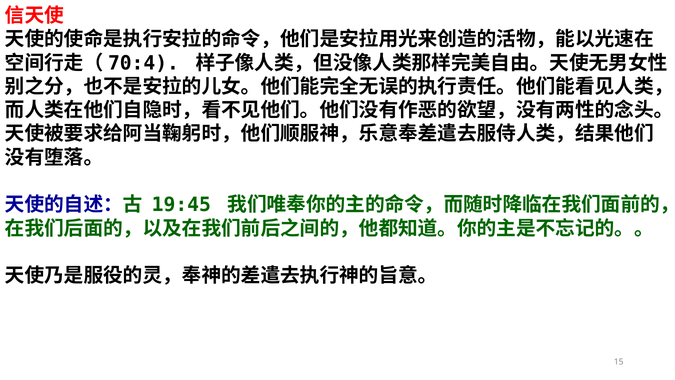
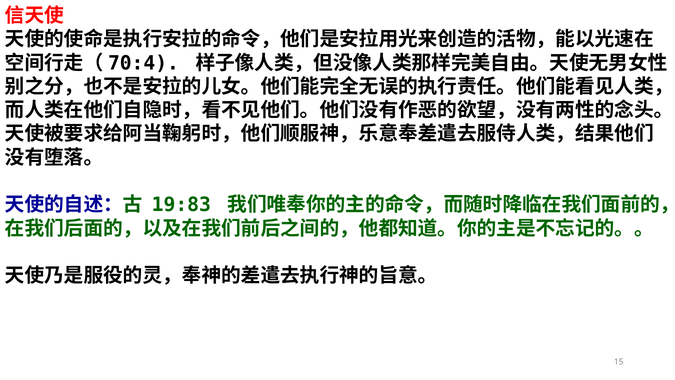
19:45: 19:45 -> 19:83
